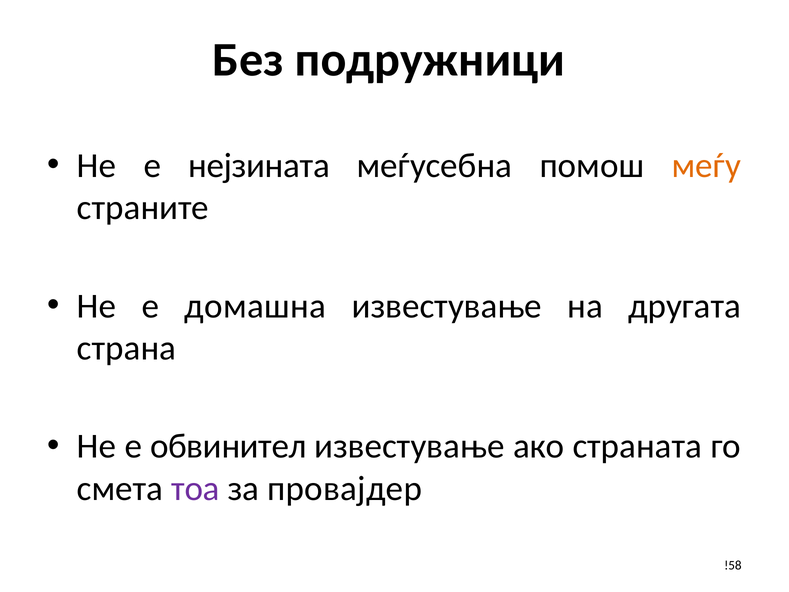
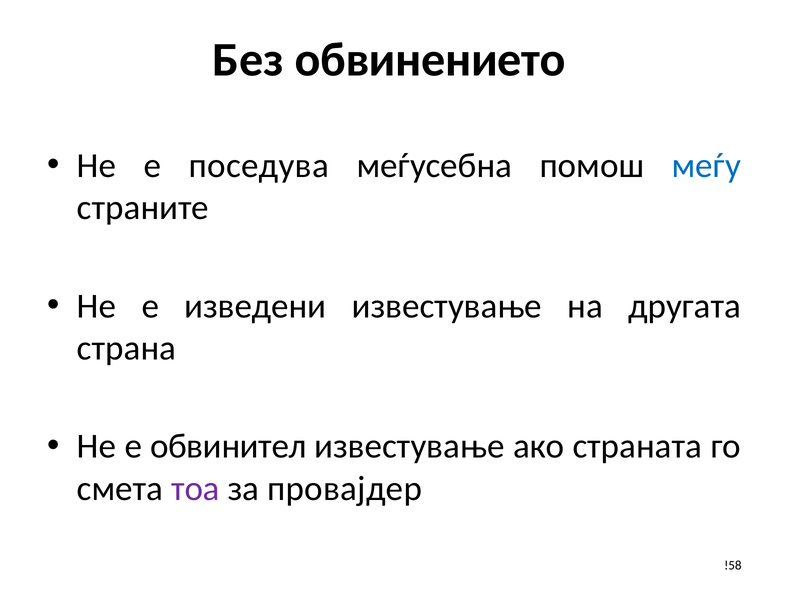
подружници: подружници -> обвинението
нејзината: нејзината -> поседува
меѓу colour: orange -> blue
домашна: домашна -> изведени
